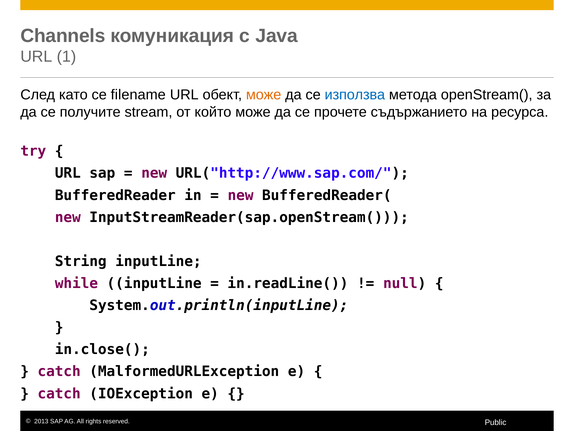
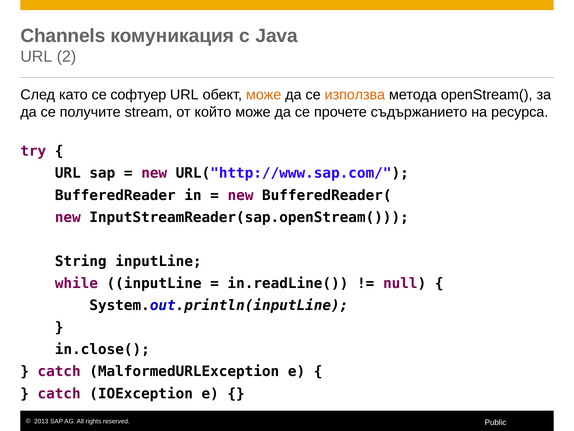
1: 1 -> 2
filename: filename -> софтуер
използва colour: blue -> orange
